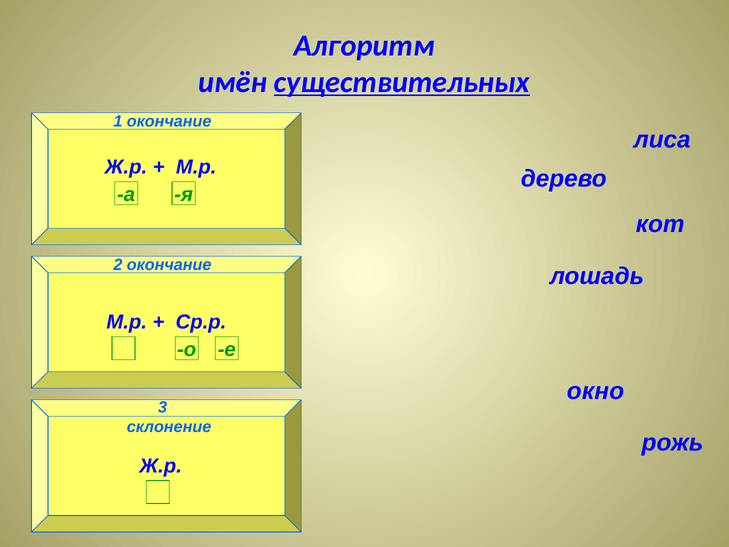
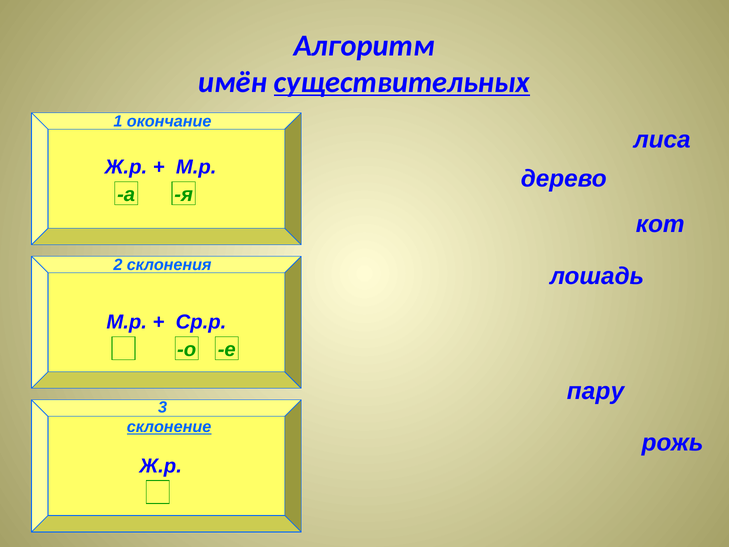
2 окончание: окончание -> склонения
окно: окно -> пару
склонение at (169, 427) underline: none -> present
